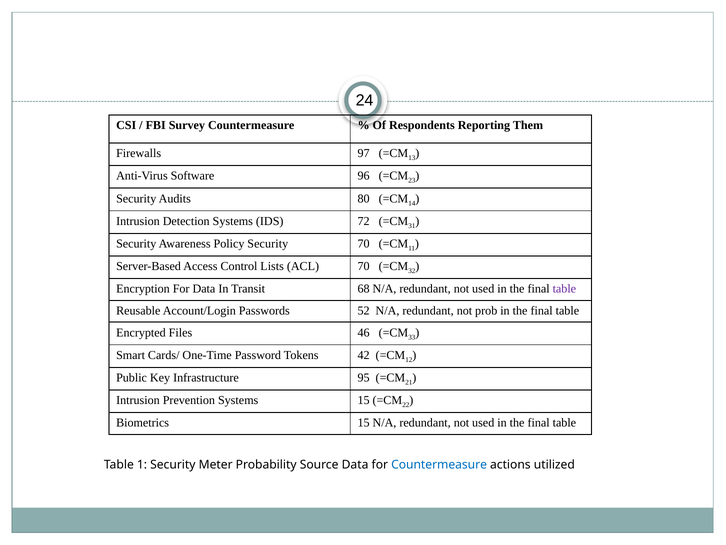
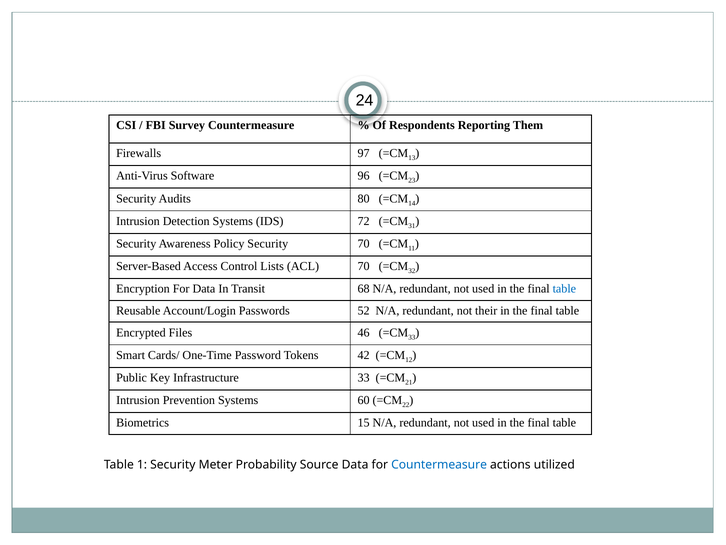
table at (564, 289) colour: purple -> blue
prob: prob -> their
Infrastructure 95: 95 -> 33
Systems 15: 15 -> 60
